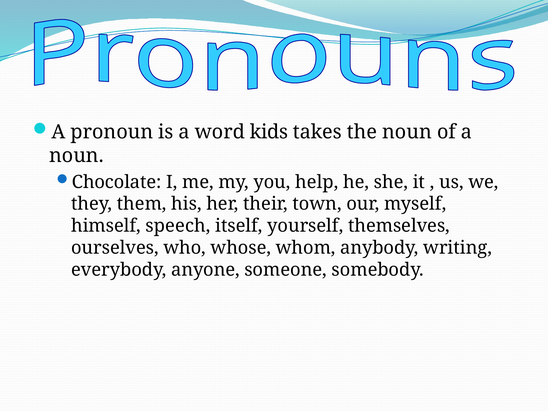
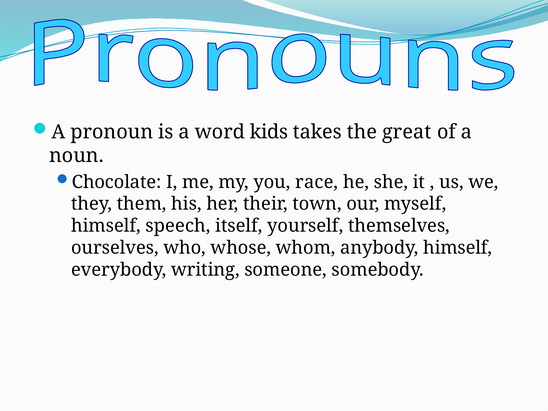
the noun: noun -> great
help: help -> race
anybody writing: writing -> himself
anyone: anyone -> writing
